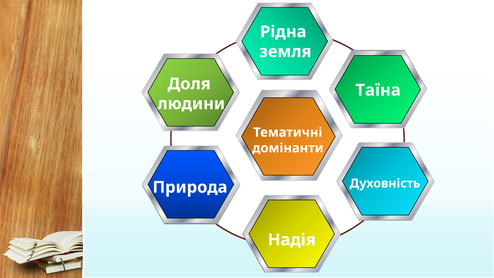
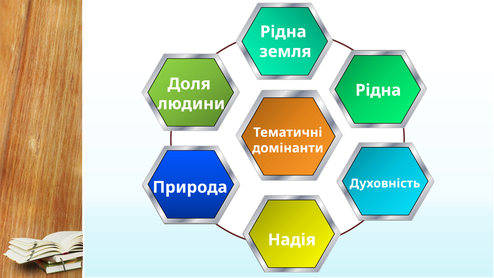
Таїна at (378, 90): Таїна -> Рідна
